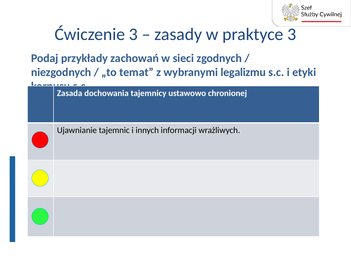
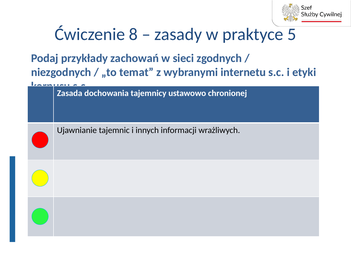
Ćwiczenie 3: 3 -> 8
praktyce 3: 3 -> 5
legalizmu: legalizmu -> internetu
